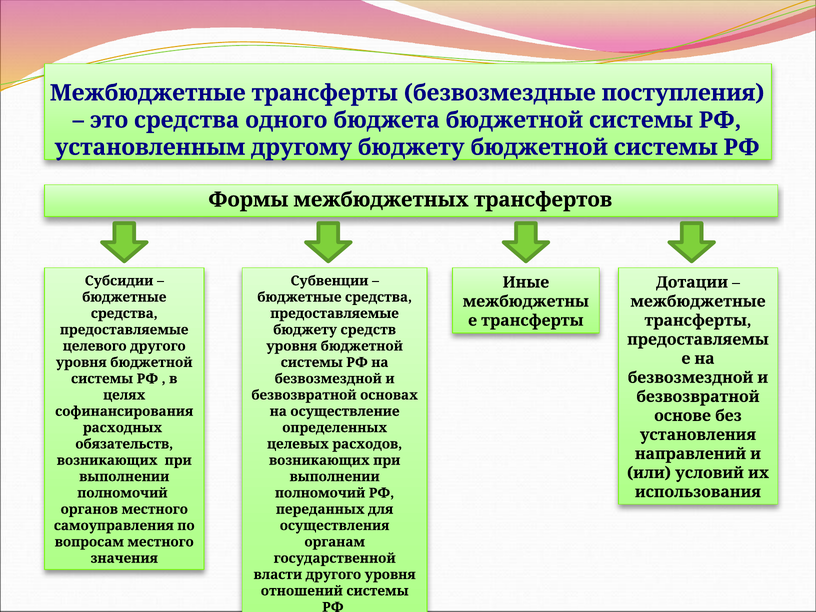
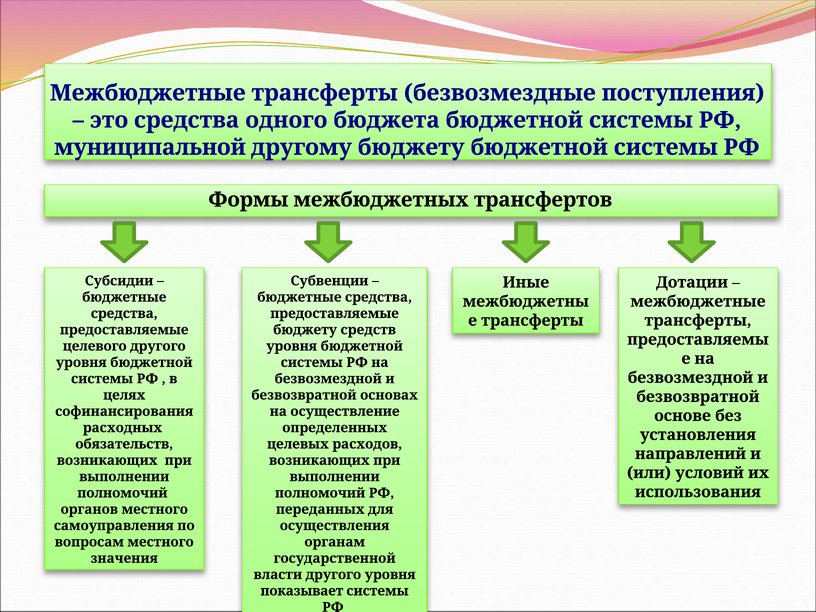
установленным: установленным -> муниципальной
отношений: отношений -> показывает
